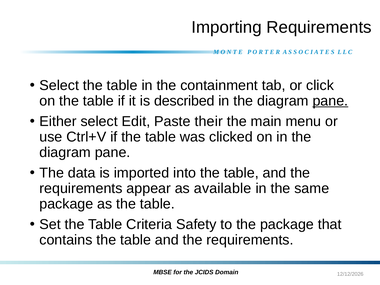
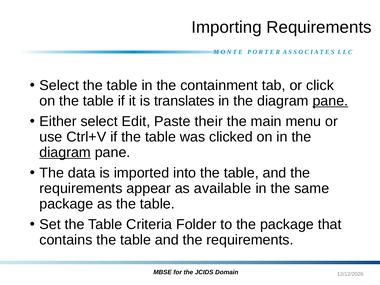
described: described -> translates
diagram at (65, 152) underline: none -> present
Safety: Safety -> Folder
